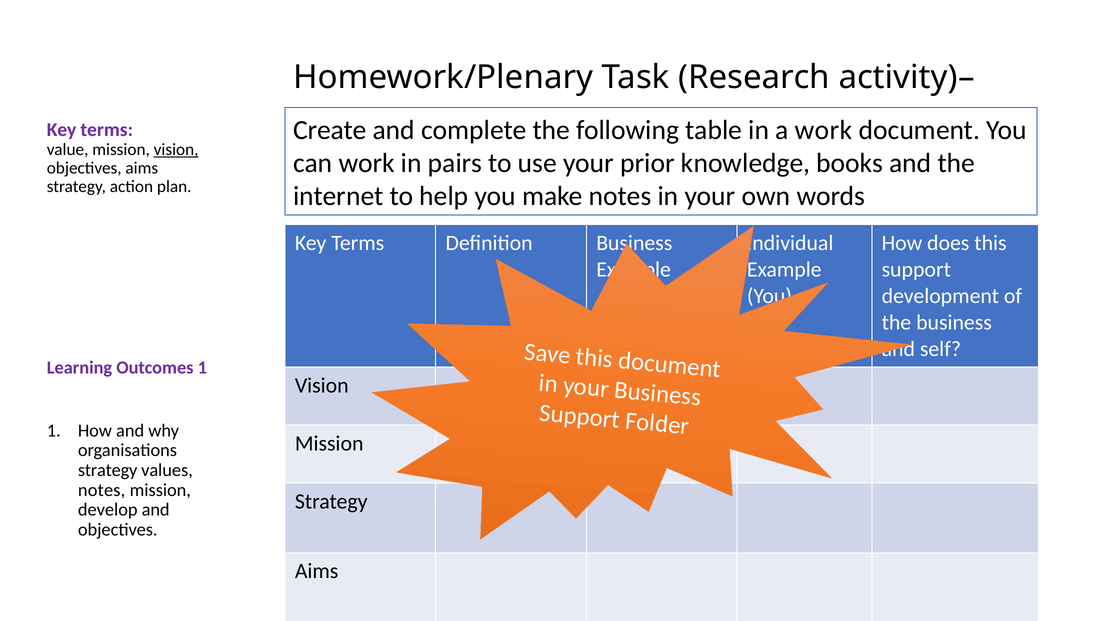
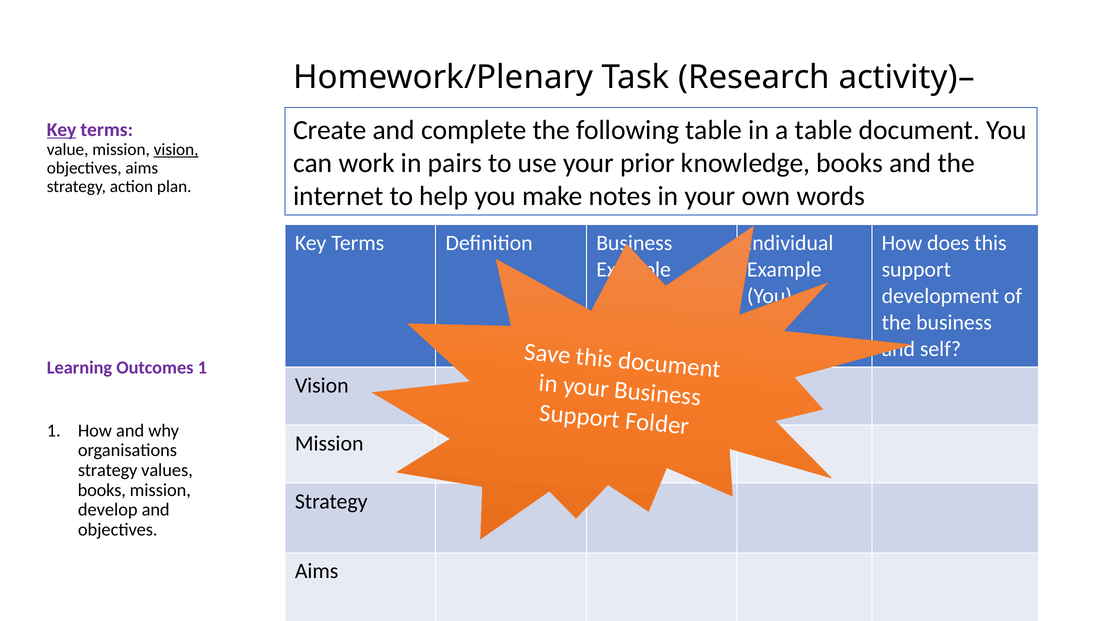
a work: work -> table
Key at (62, 130) underline: none -> present
notes at (102, 490): notes -> books
